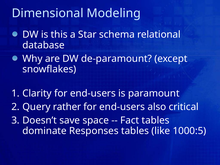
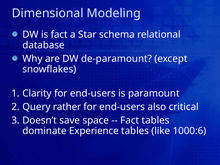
is this: this -> fact
Responses: Responses -> Experience
1000:5: 1000:5 -> 1000:6
